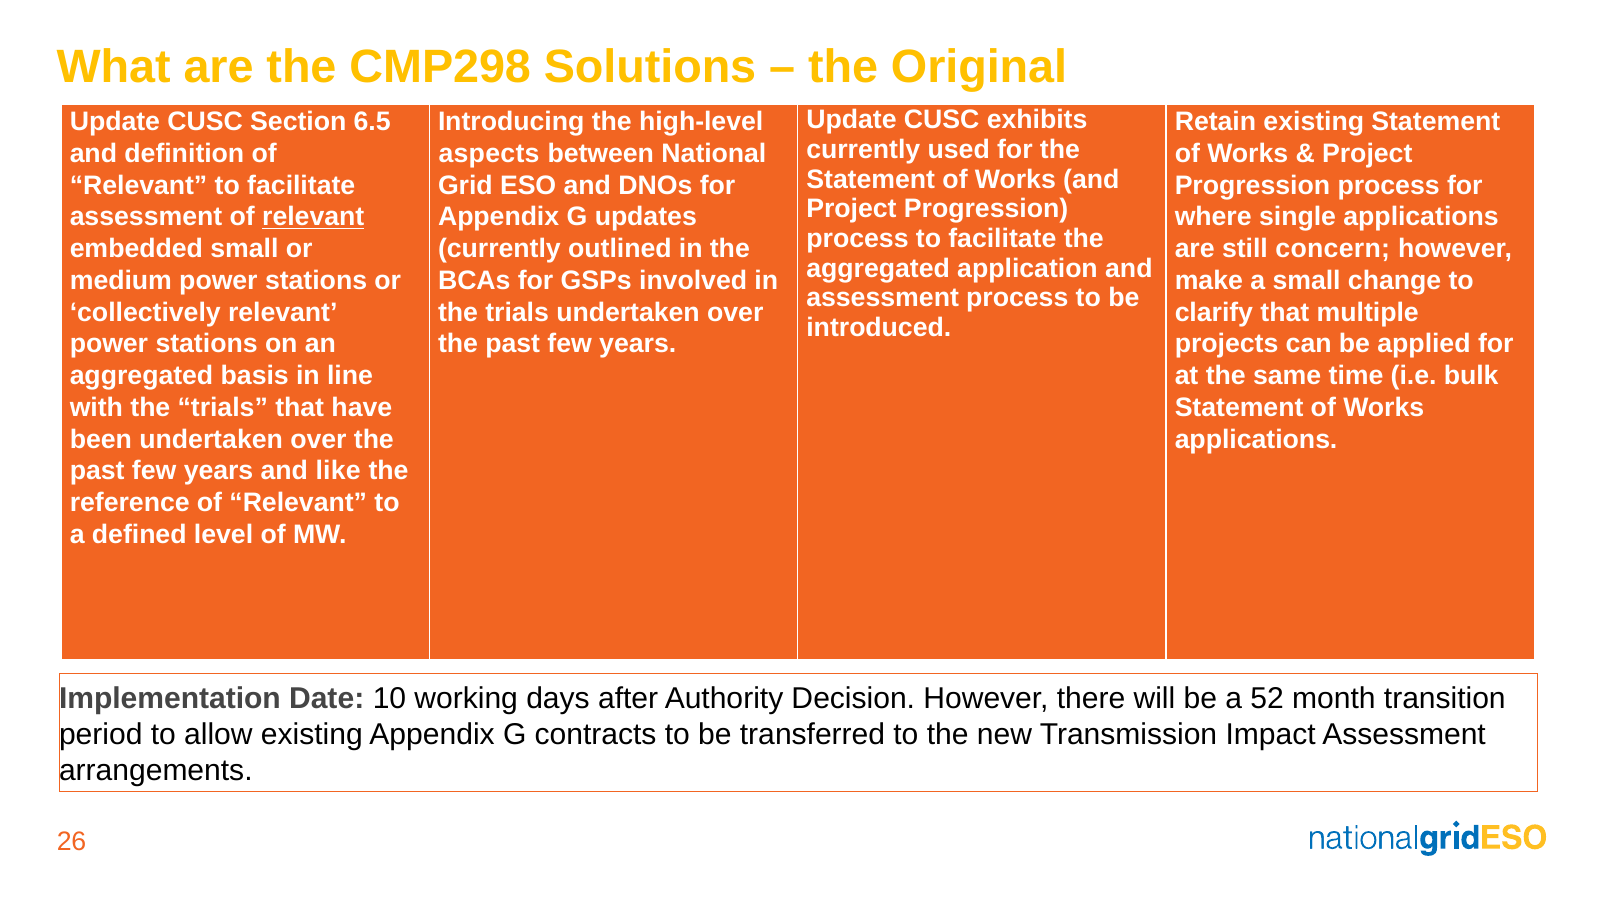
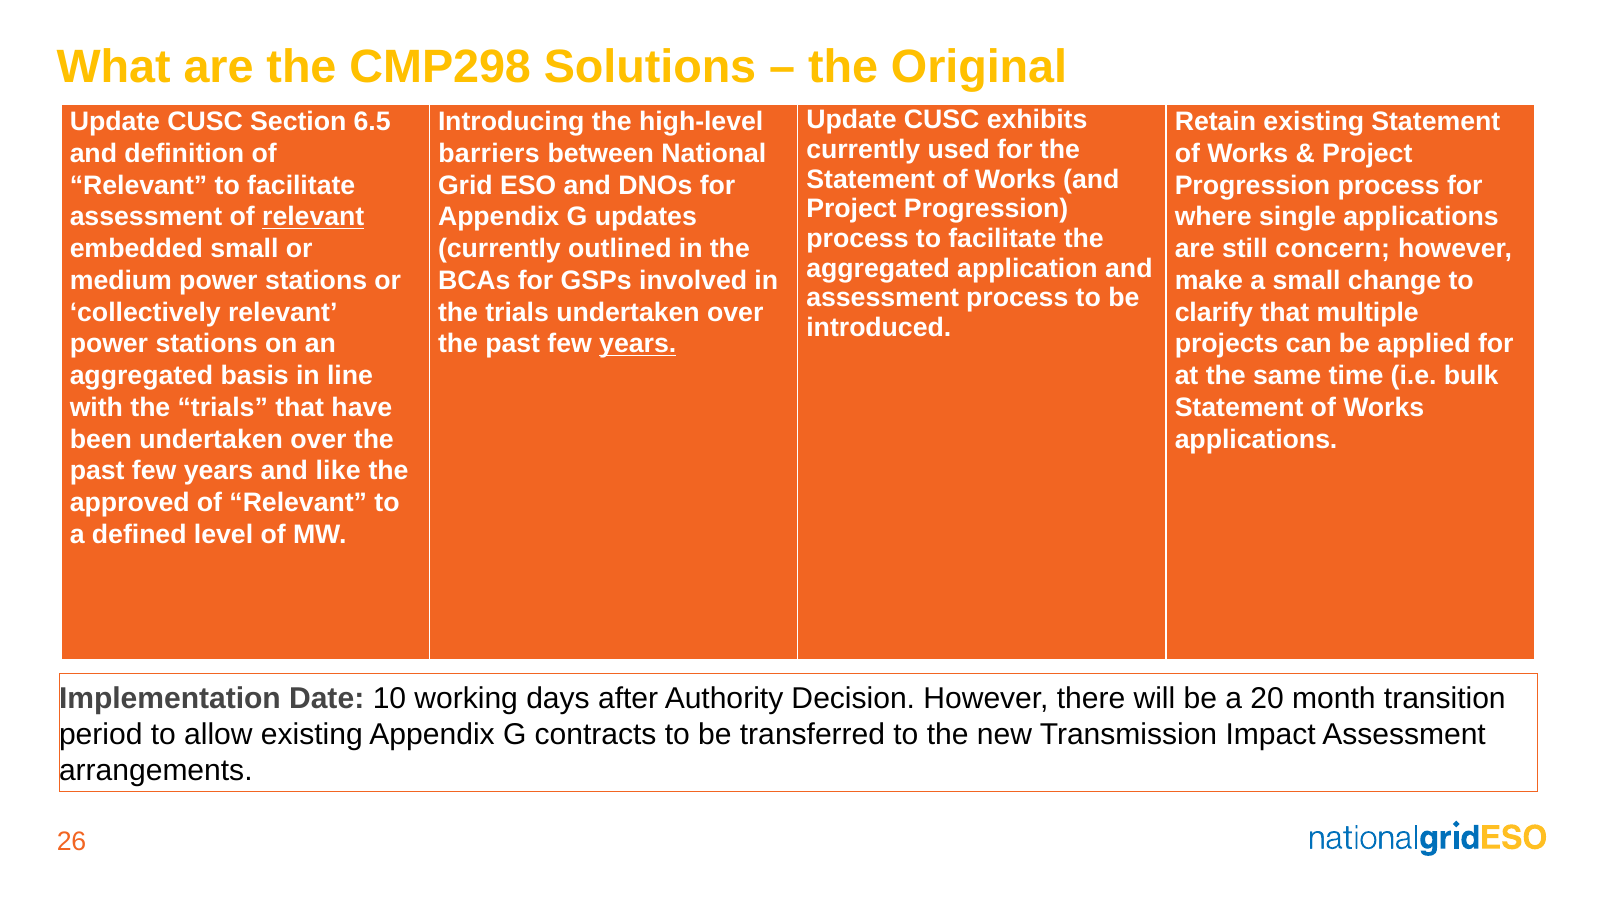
aspects: aspects -> barriers
years at (638, 344) underline: none -> present
reference: reference -> approved
52: 52 -> 20
